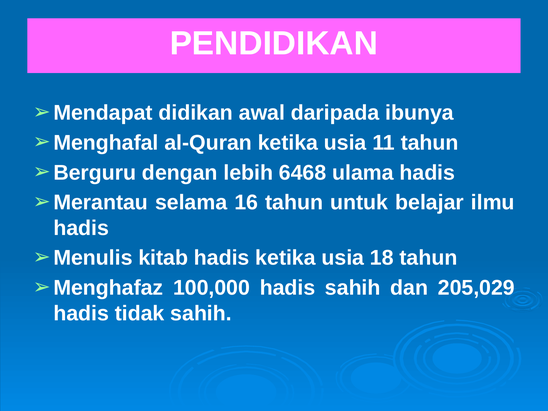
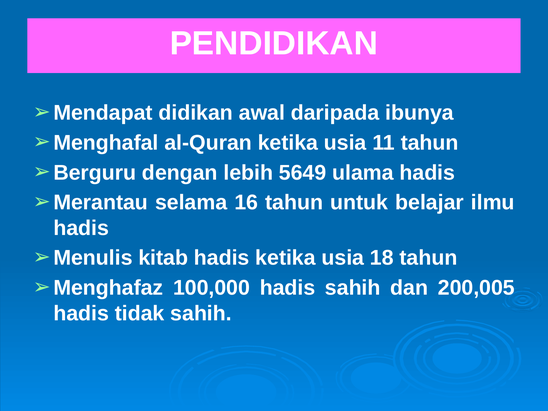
6468: 6468 -> 5649
205,029: 205,029 -> 200,005
